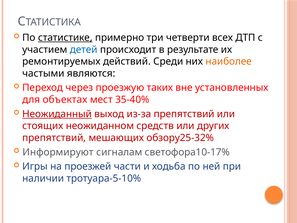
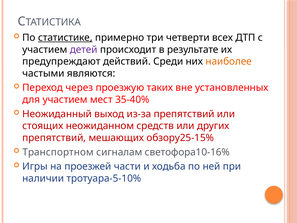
детей colour: blue -> purple
ремонтируемых: ремонтируемых -> предупреждают
для объектах: объектах -> участием
Неожиданный underline: present -> none
обзору25-32%: обзору25-32% -> обзору25-15%
Информируют: Информируют -> Транспортном
светофора10-17%: светофора10-17% -> светофора10-16%
